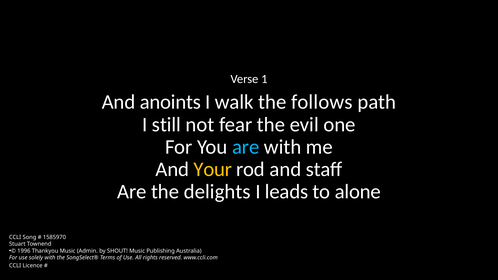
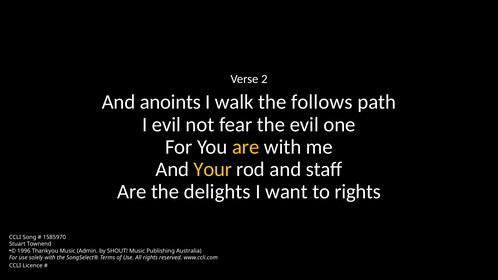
1: 1 -> 2
I still: still -> evil
are at (246, 147) colour: light blue -> yellow
leads: leads -> want
to alone: alone -> rights
